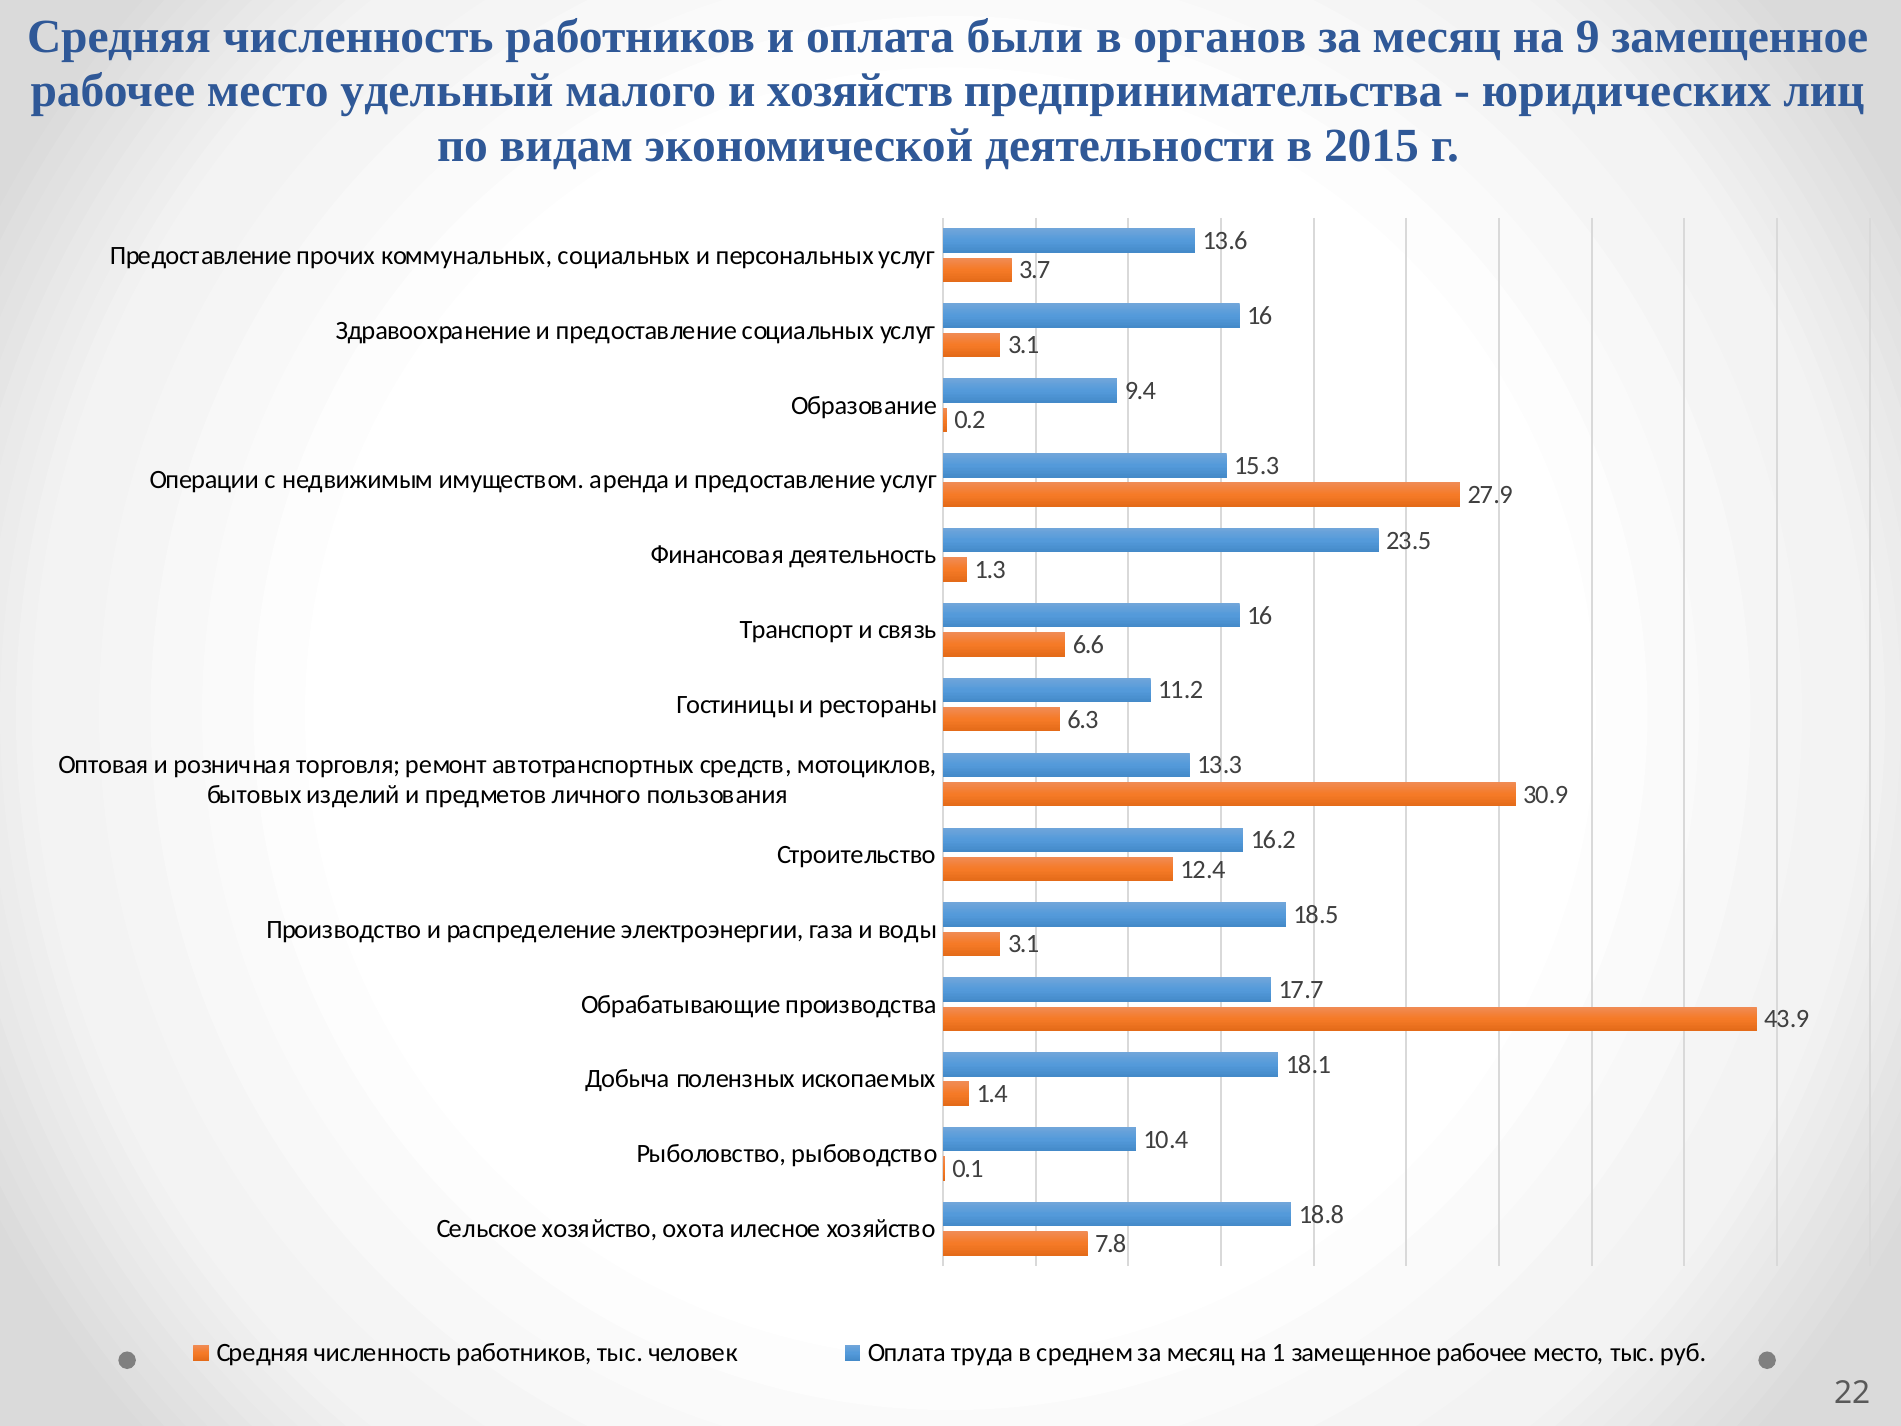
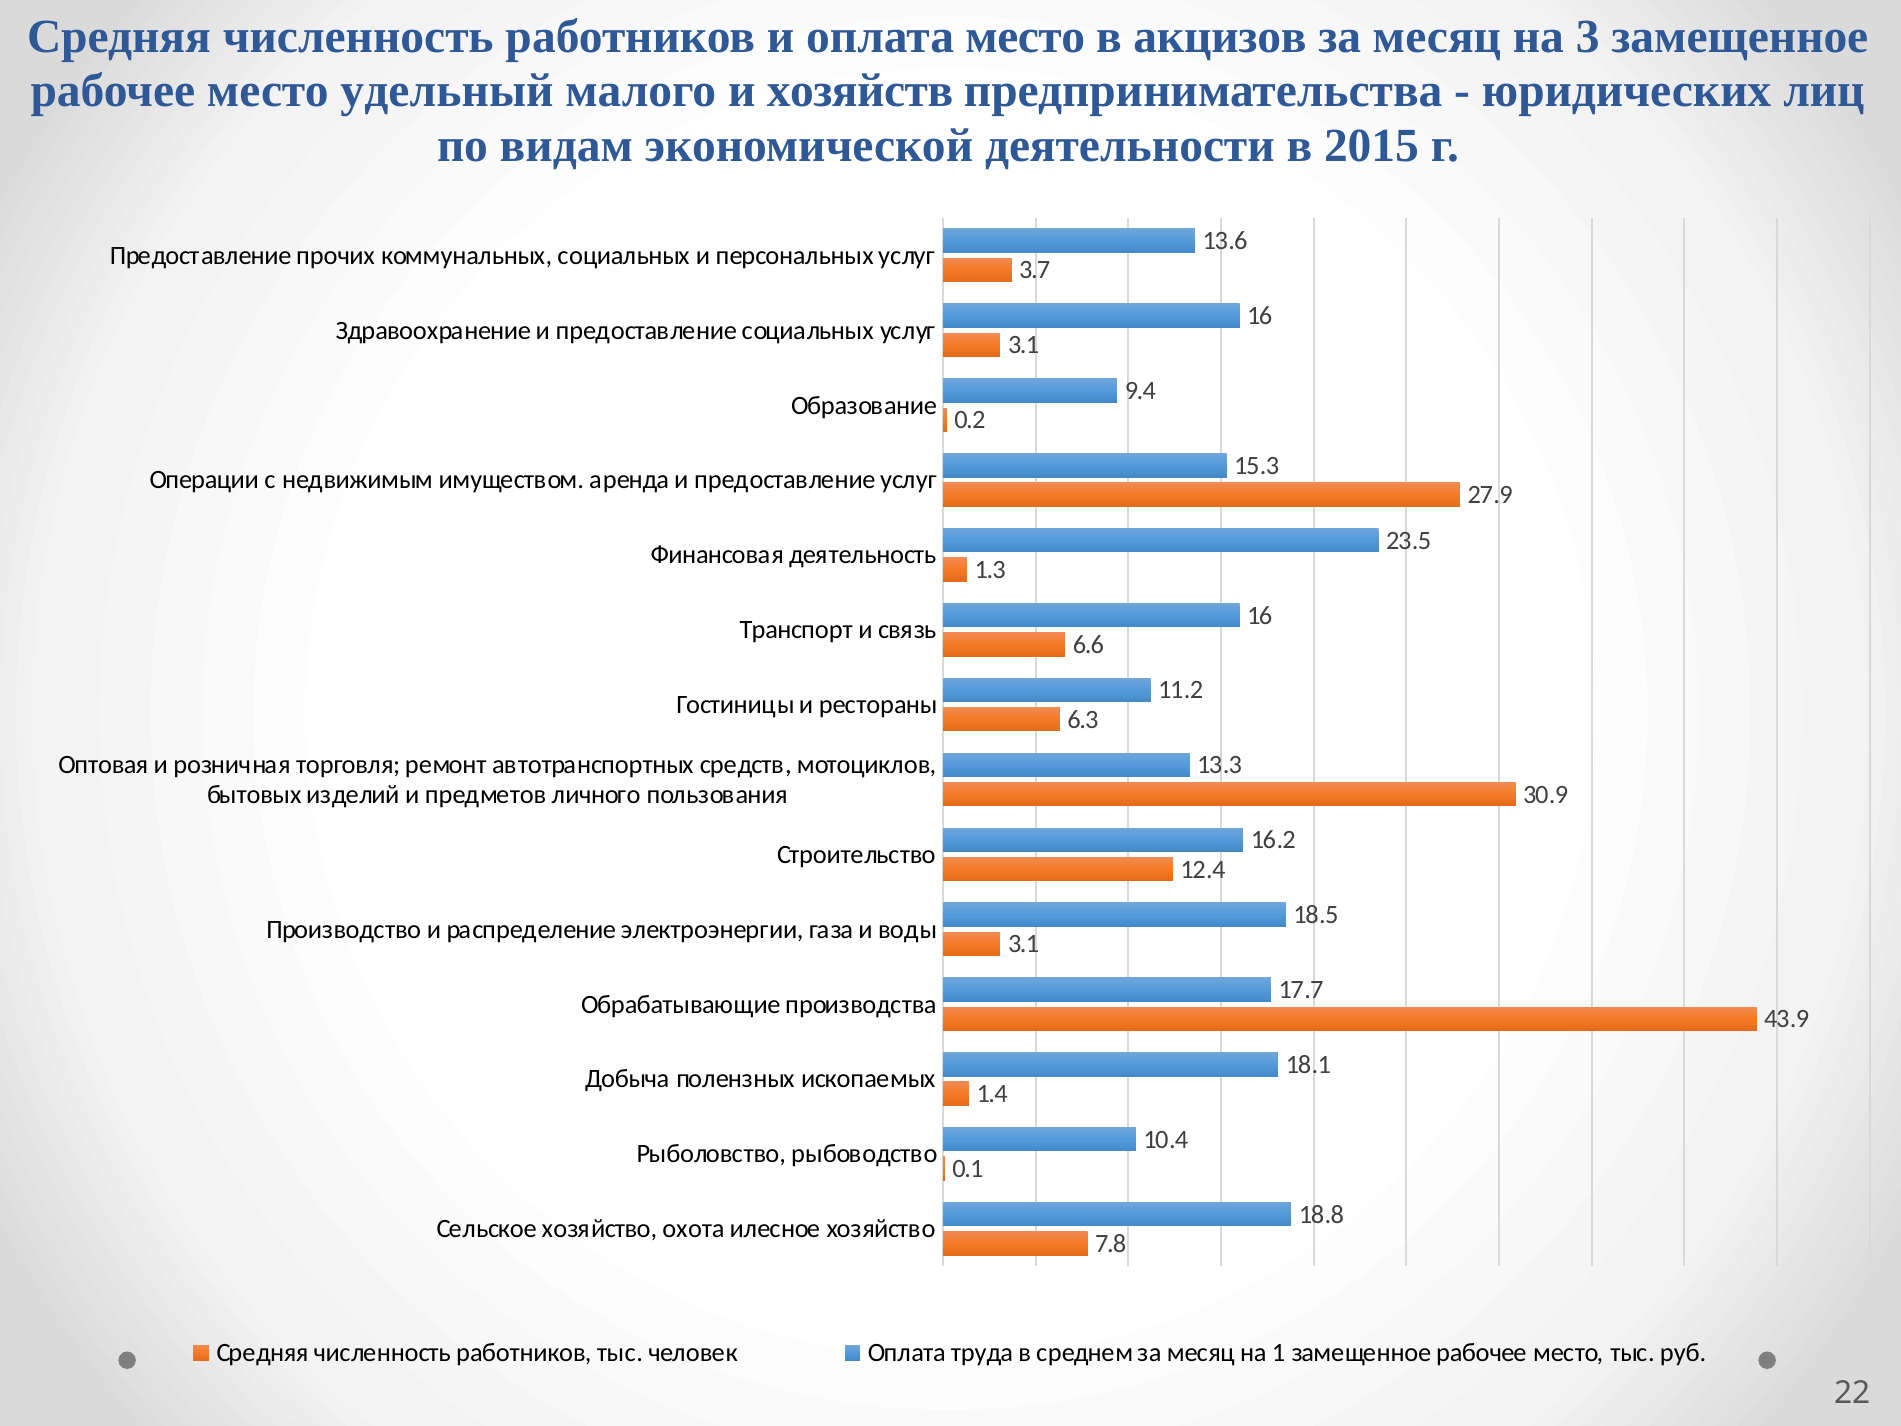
оплата были: были -> место
органов: органов -> акцизов
9: 9 -> 3
